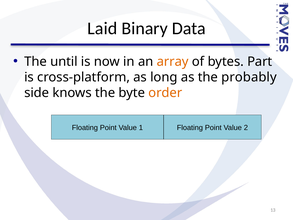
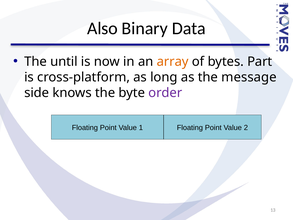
Laid: Laid -> Also
probably: probably -> message
order colour: orange -> purple
